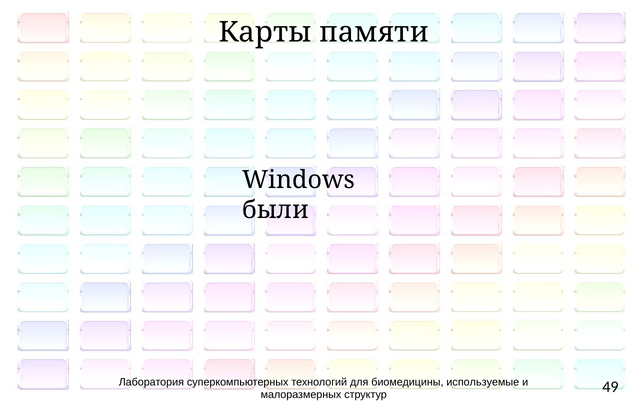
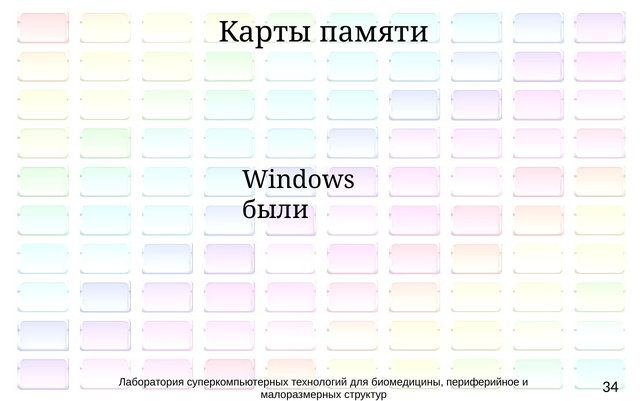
используемые: используемые -> периферийное
49: 49 -> 34
